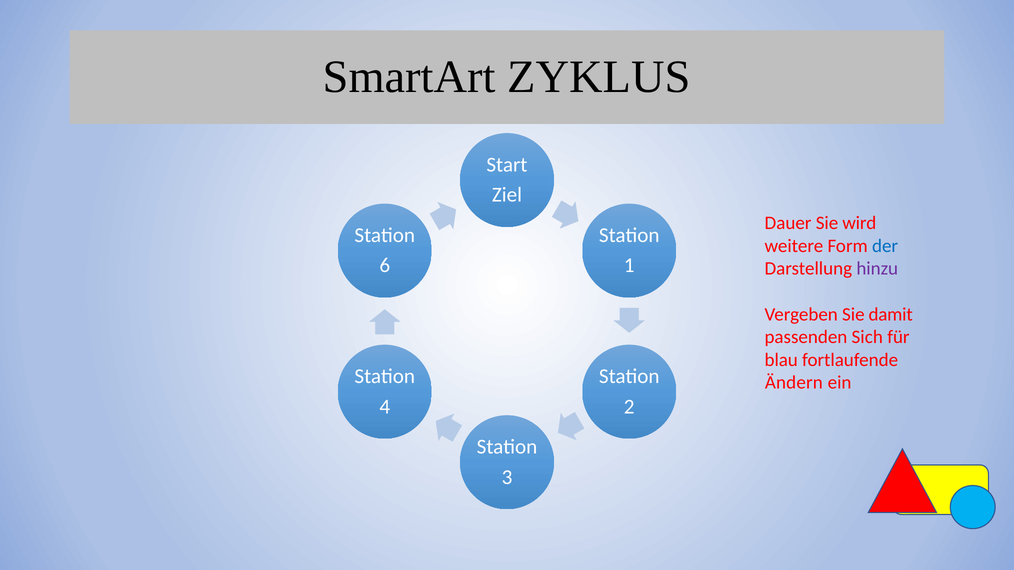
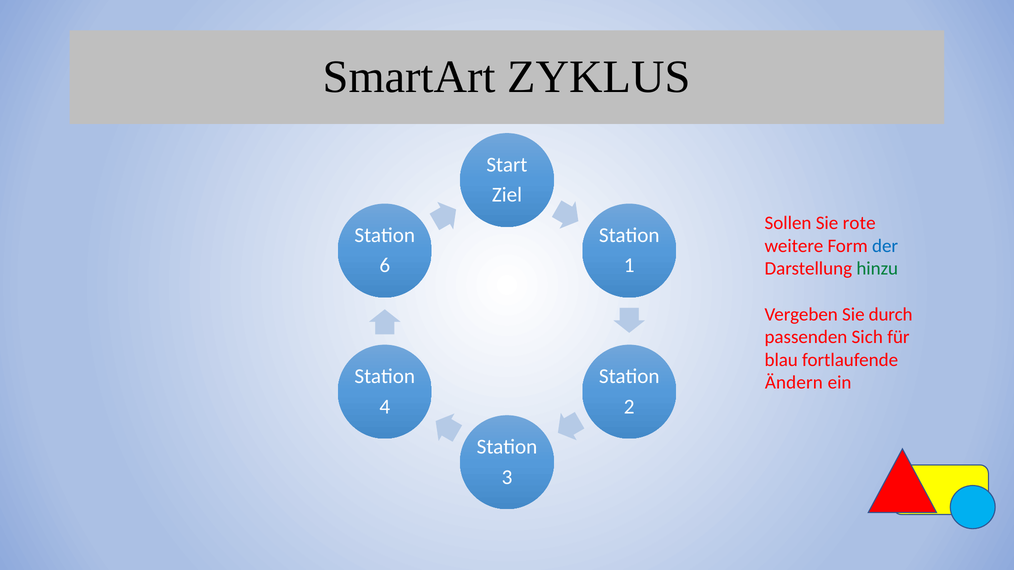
Dauer: Dauer -> Sollen
wird: wird -> rote
hinzu colour: purple -> green
damit: damit -> durch
